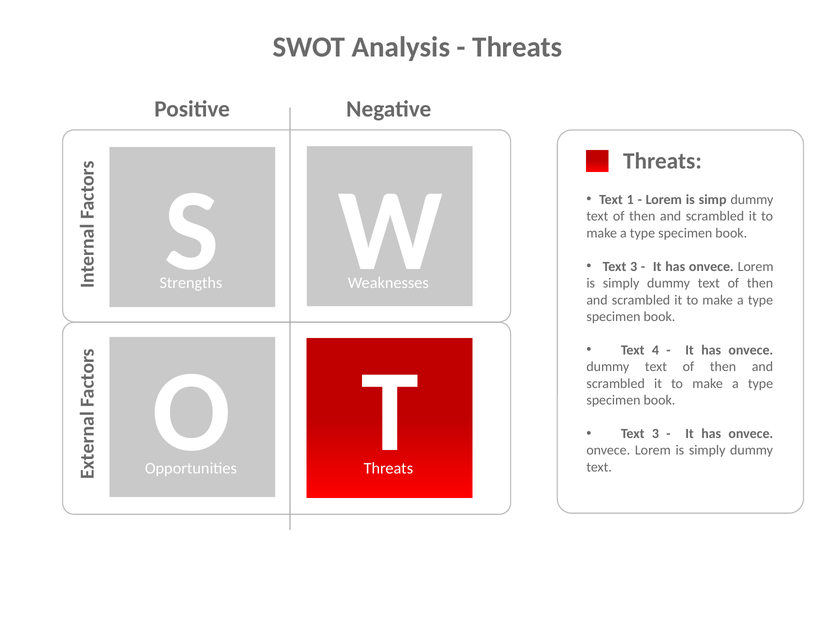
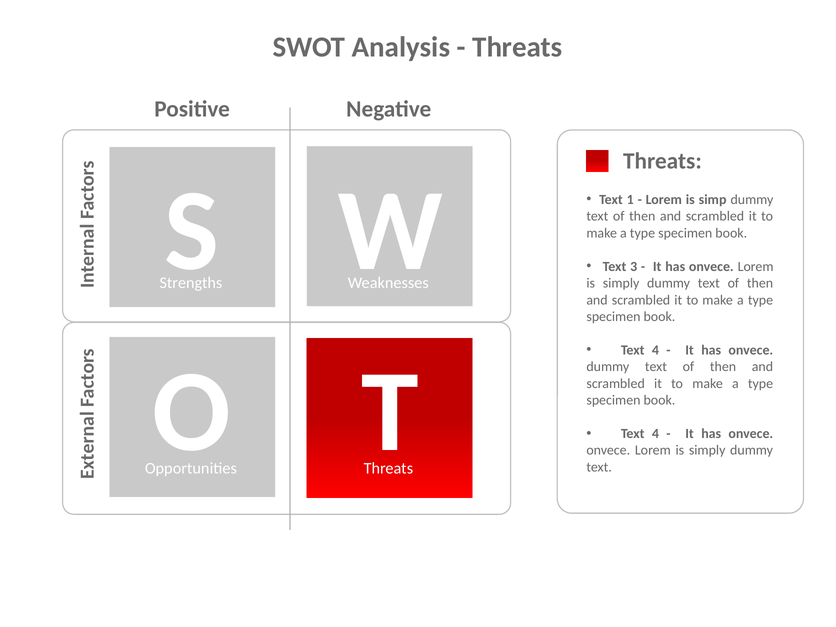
3 at (655, 434): 3 -> 4
